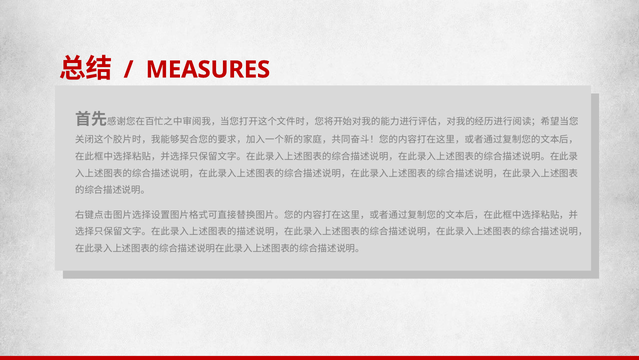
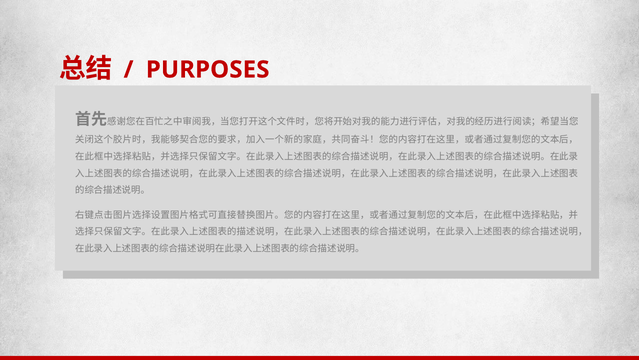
MEASURES: MEASURES -> PURPOSES
